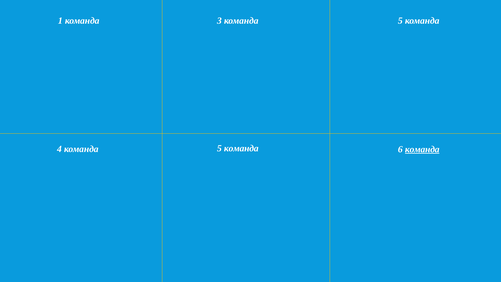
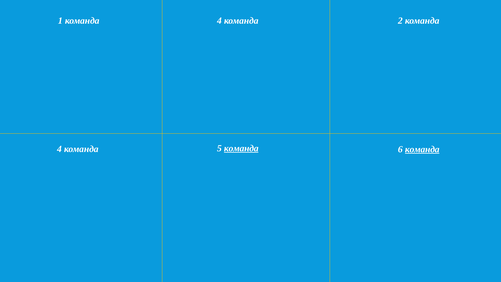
1 команда 3: 3 -> 4
5 at (400, 21): 5 -> 2
команда at (241, 148) underline: none -> present
